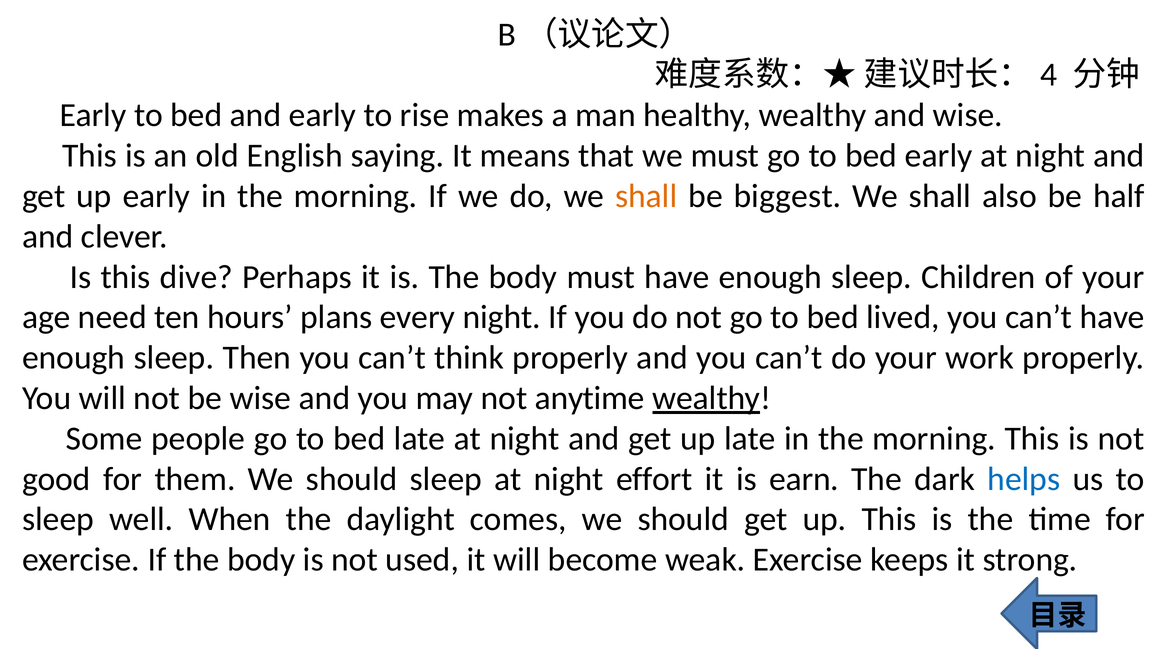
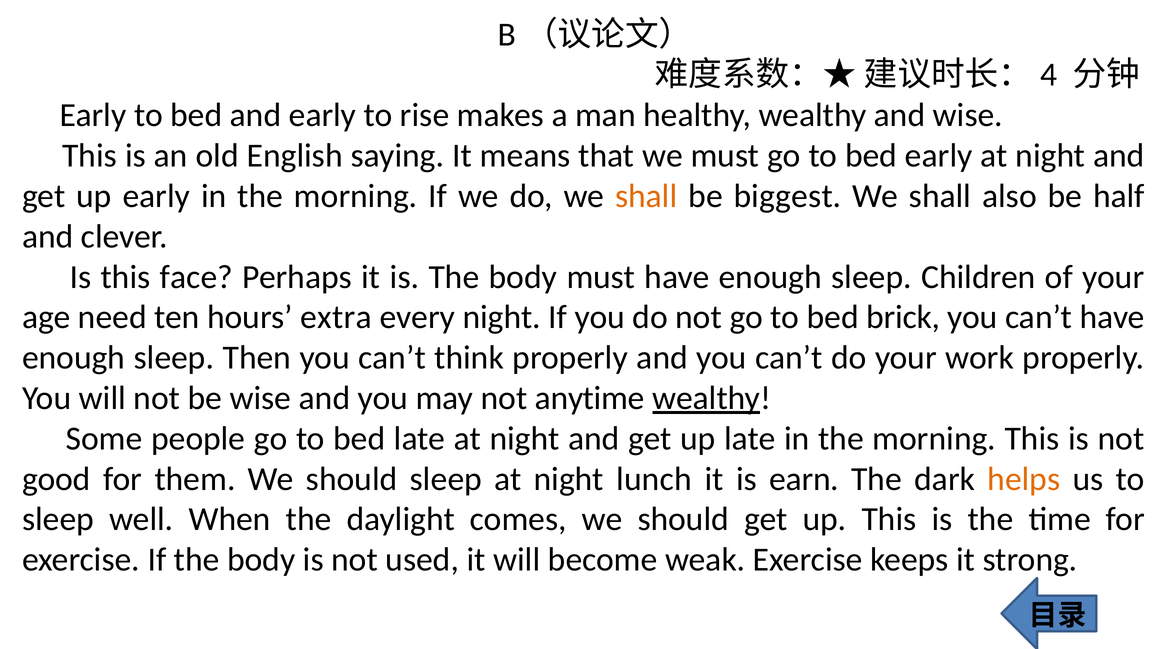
dive: dive -> face
plans: plans -> extra
lived: lived -> brick
effort: effort -> lunch
helps colour: blue -> orange
